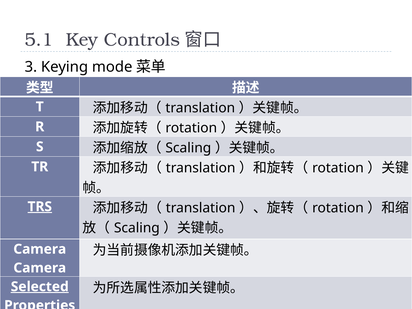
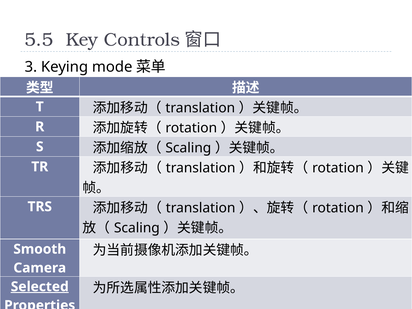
5.1: 5.1 -> 5.5
TRS underline: present -> none
Camera at (40, 249): Camera -> Smooth
